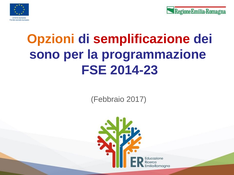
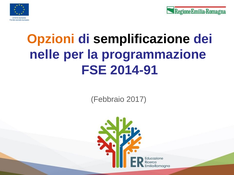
semplificazione colour: red -> black
sono: sono -> nelle
2014-23: 2014-23 -> 2014-91
